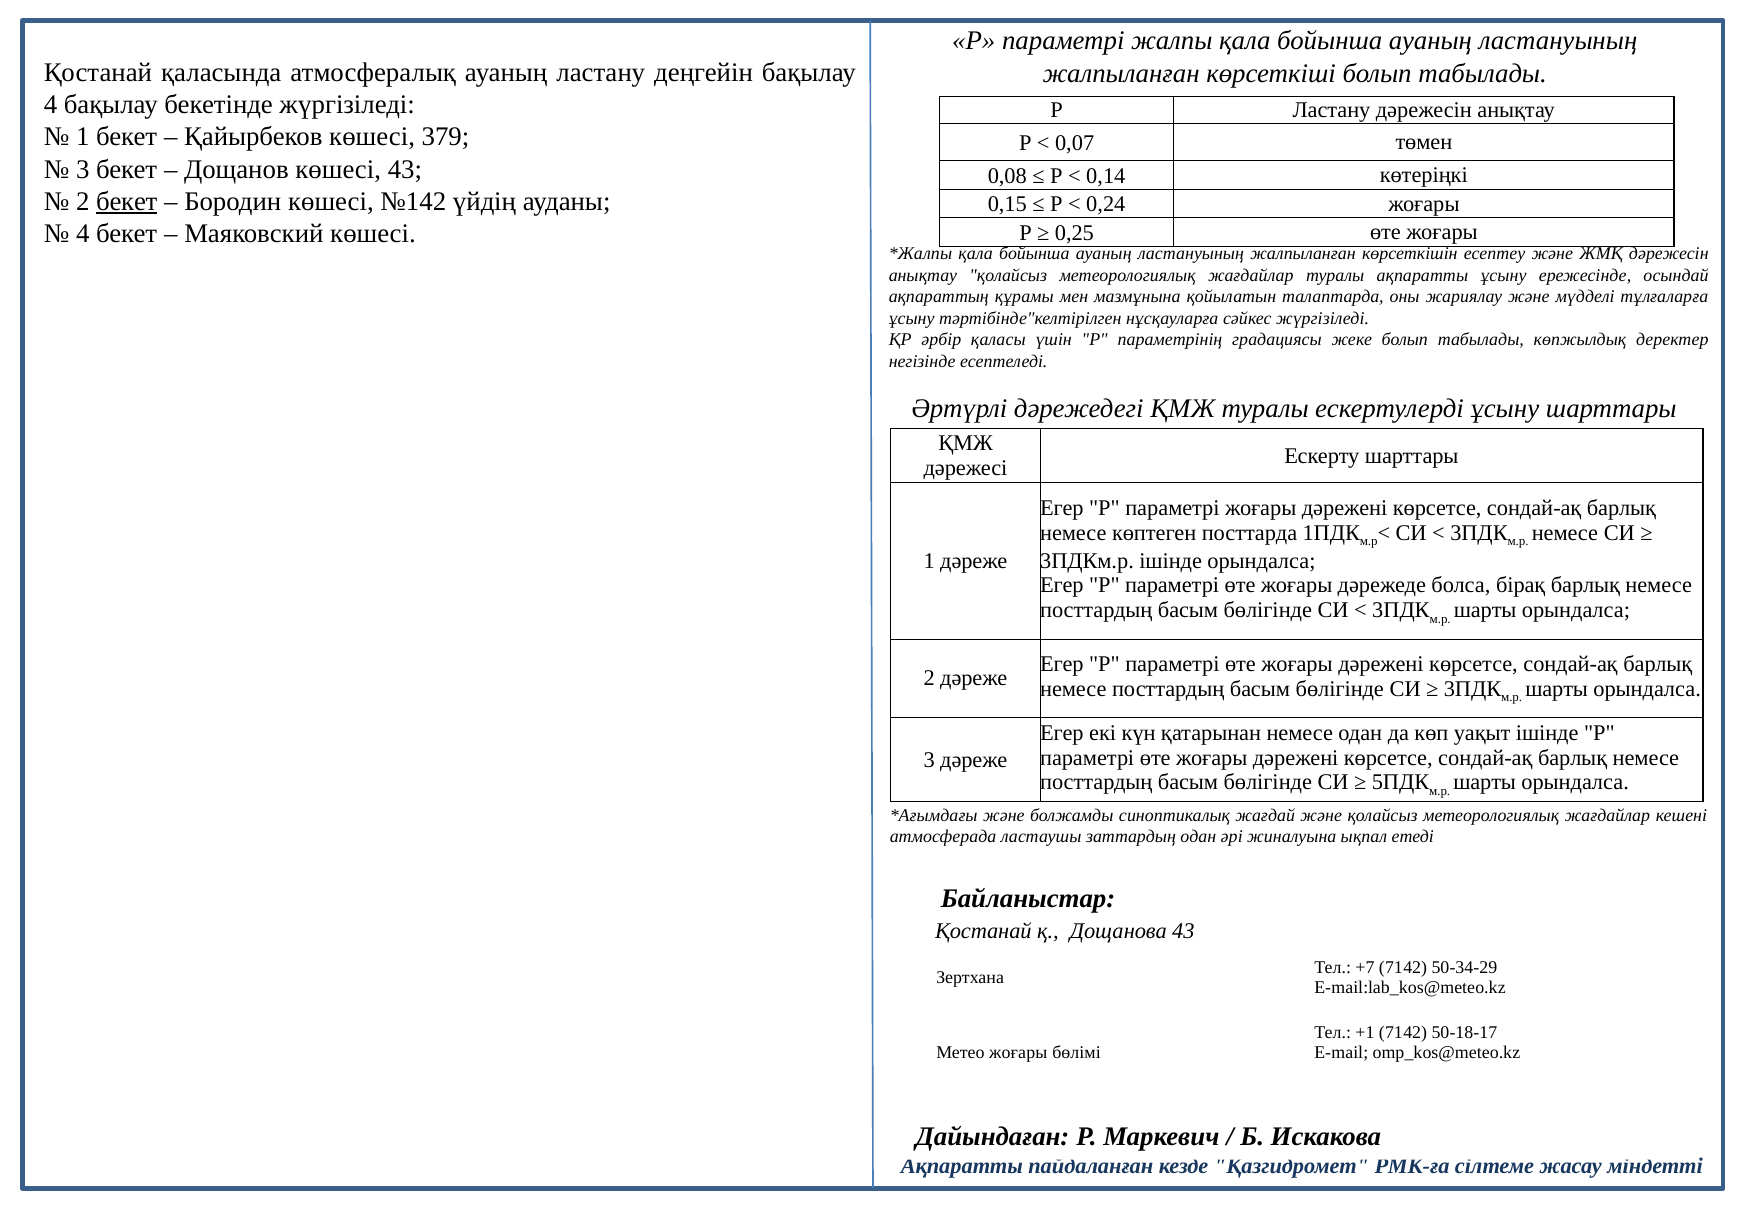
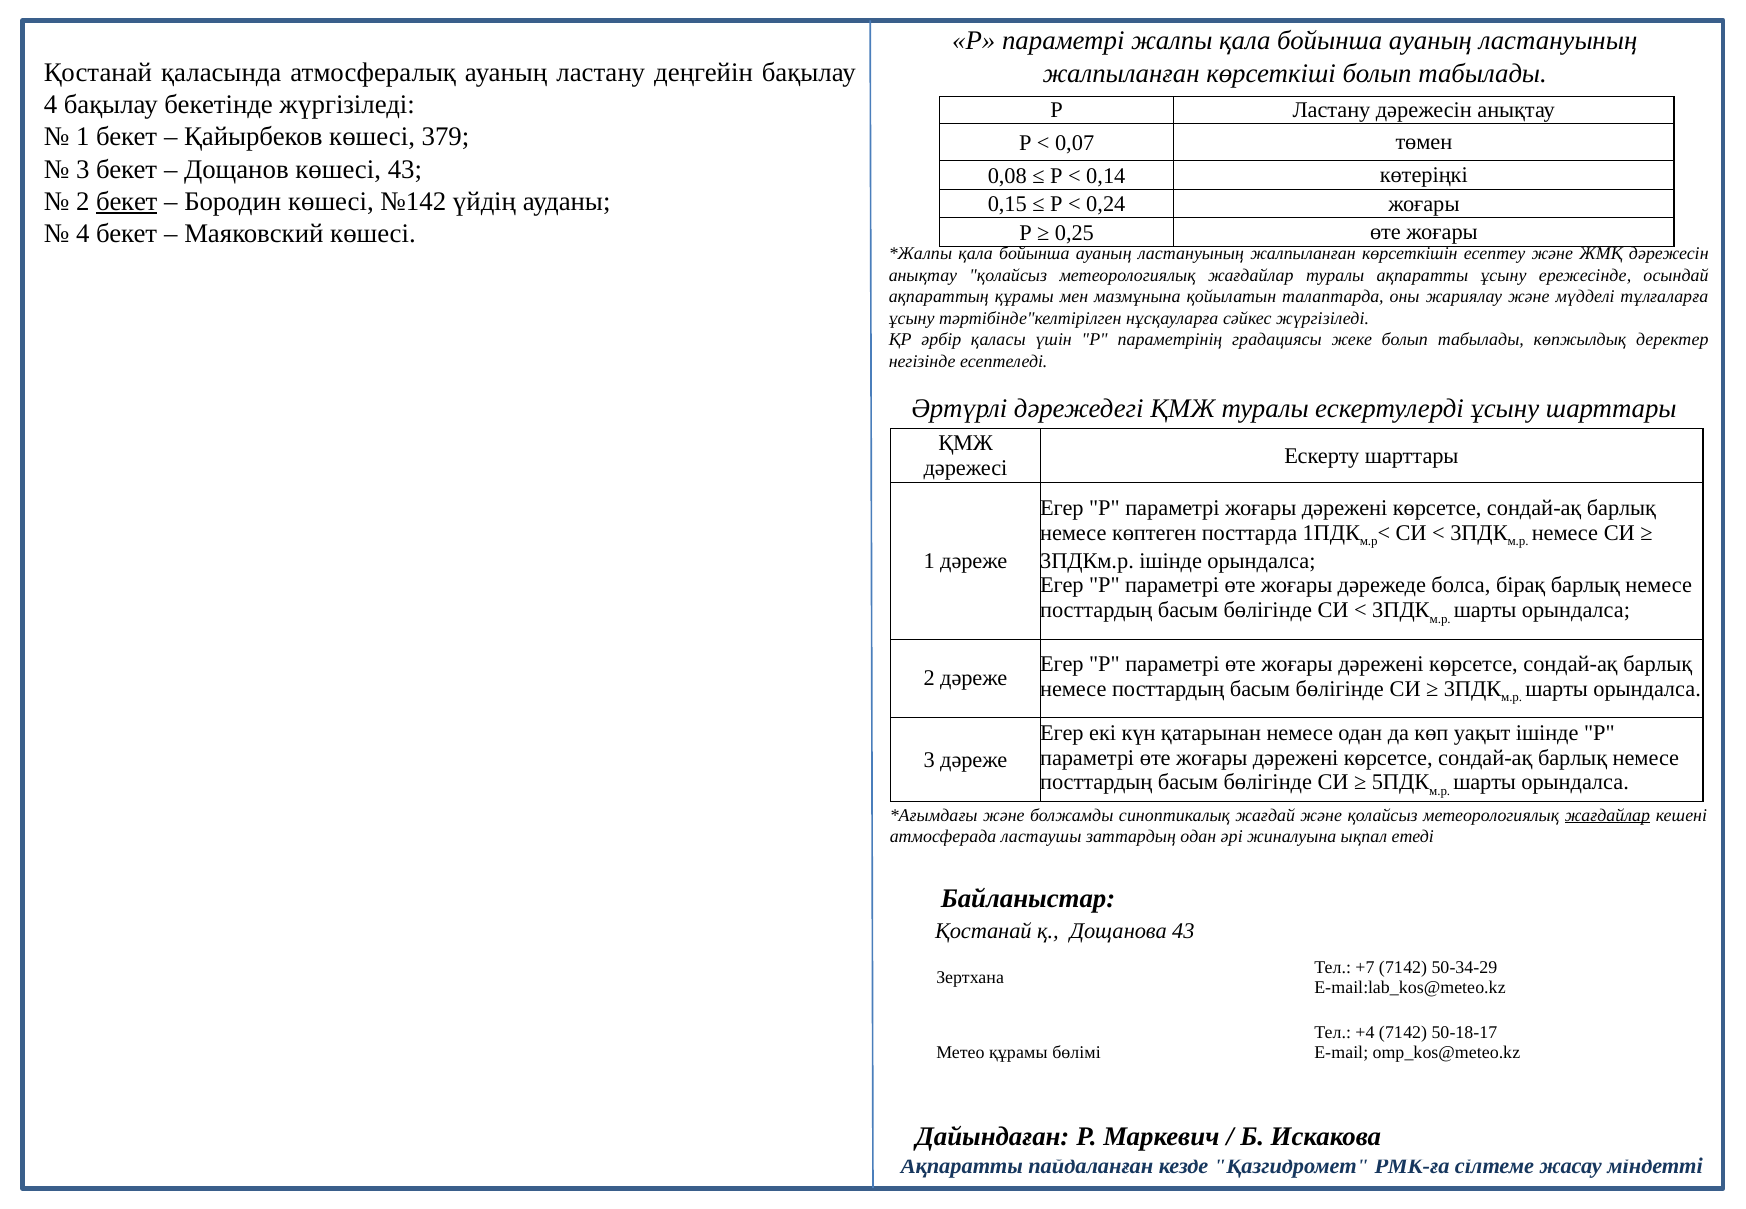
жағдайлар at (1607, 815) underline: none -> present
+1: +1 -> +4
Метео жоғары: жоғары -> құрамы
